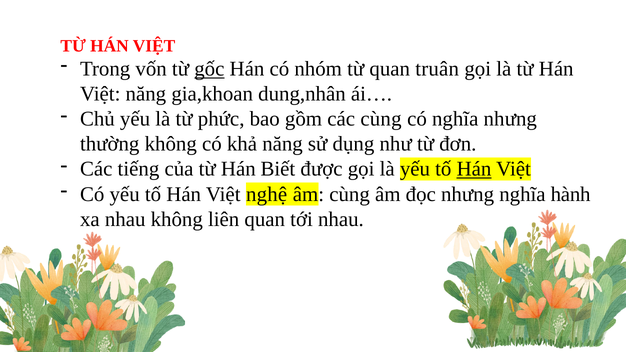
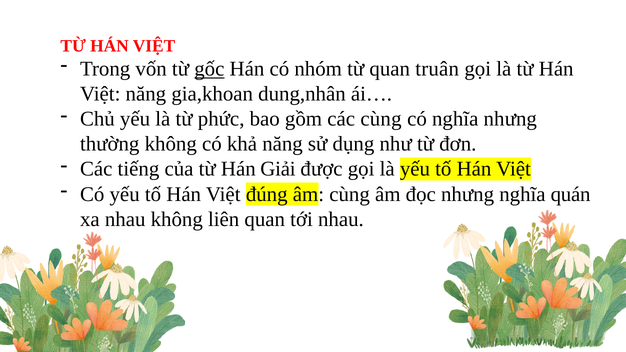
Biết: Biết -> Giải
Hán at (474, 169) underline: present -> none
nghệ: nghệ -> đúng
hành: hành -> quán
